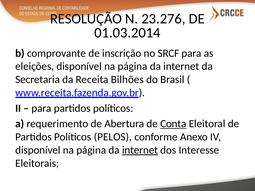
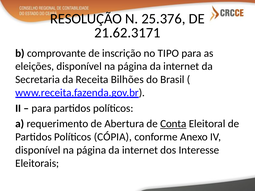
23.276: 23.276 -> 25.376
01.03.2014: 01.03.2014 -> 21.62.3171
SRCF: SRCF -> TIPO
PELOS: PELOS -> CÓPIA
internet at (140, 150) underline: present -> none
